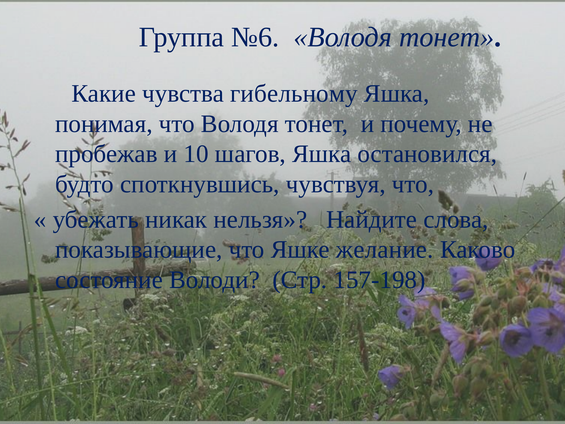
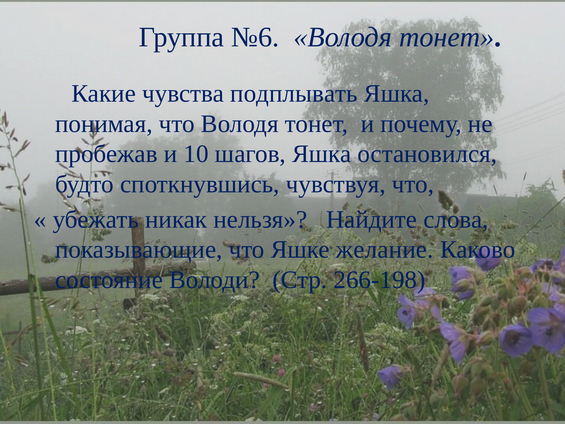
гибельному: гибельному -> подплывать
157-198: 157-198 -> 266-198
